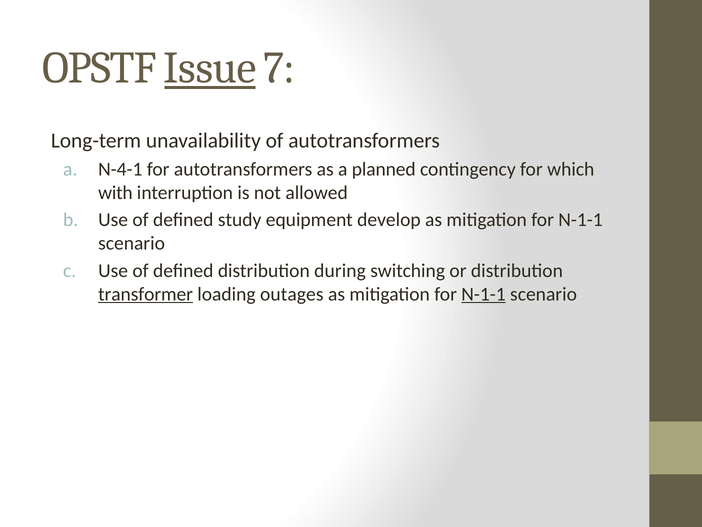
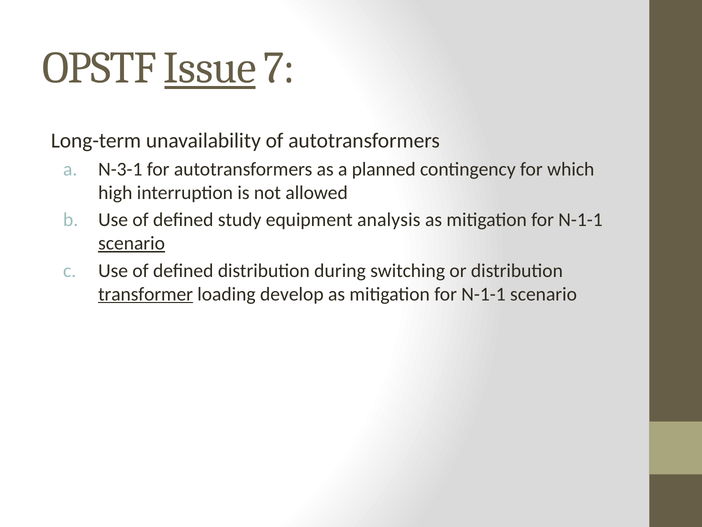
N-4-1: N-4-1 -> N-3-1
with: with -> high
develop: develop -> analysis
scenario at (132, 243) underline: none -> present
outages: outages -> develop
N-1-1 at (484, 294) underline: present -> none
